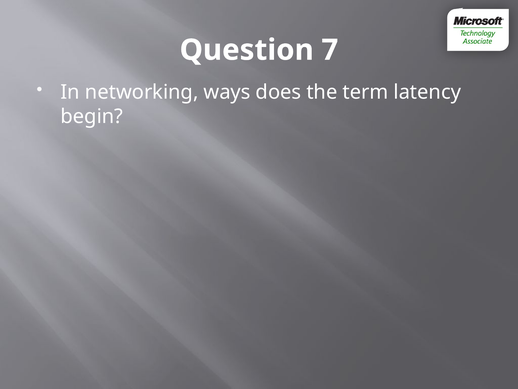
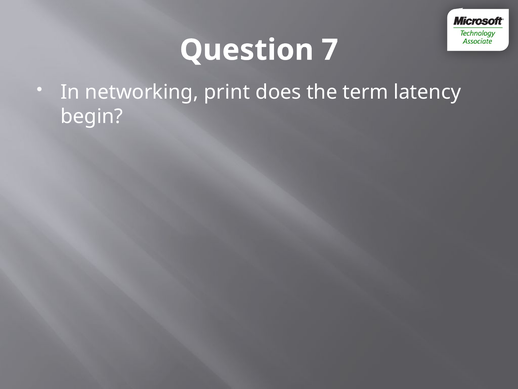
ways: ways -> print
